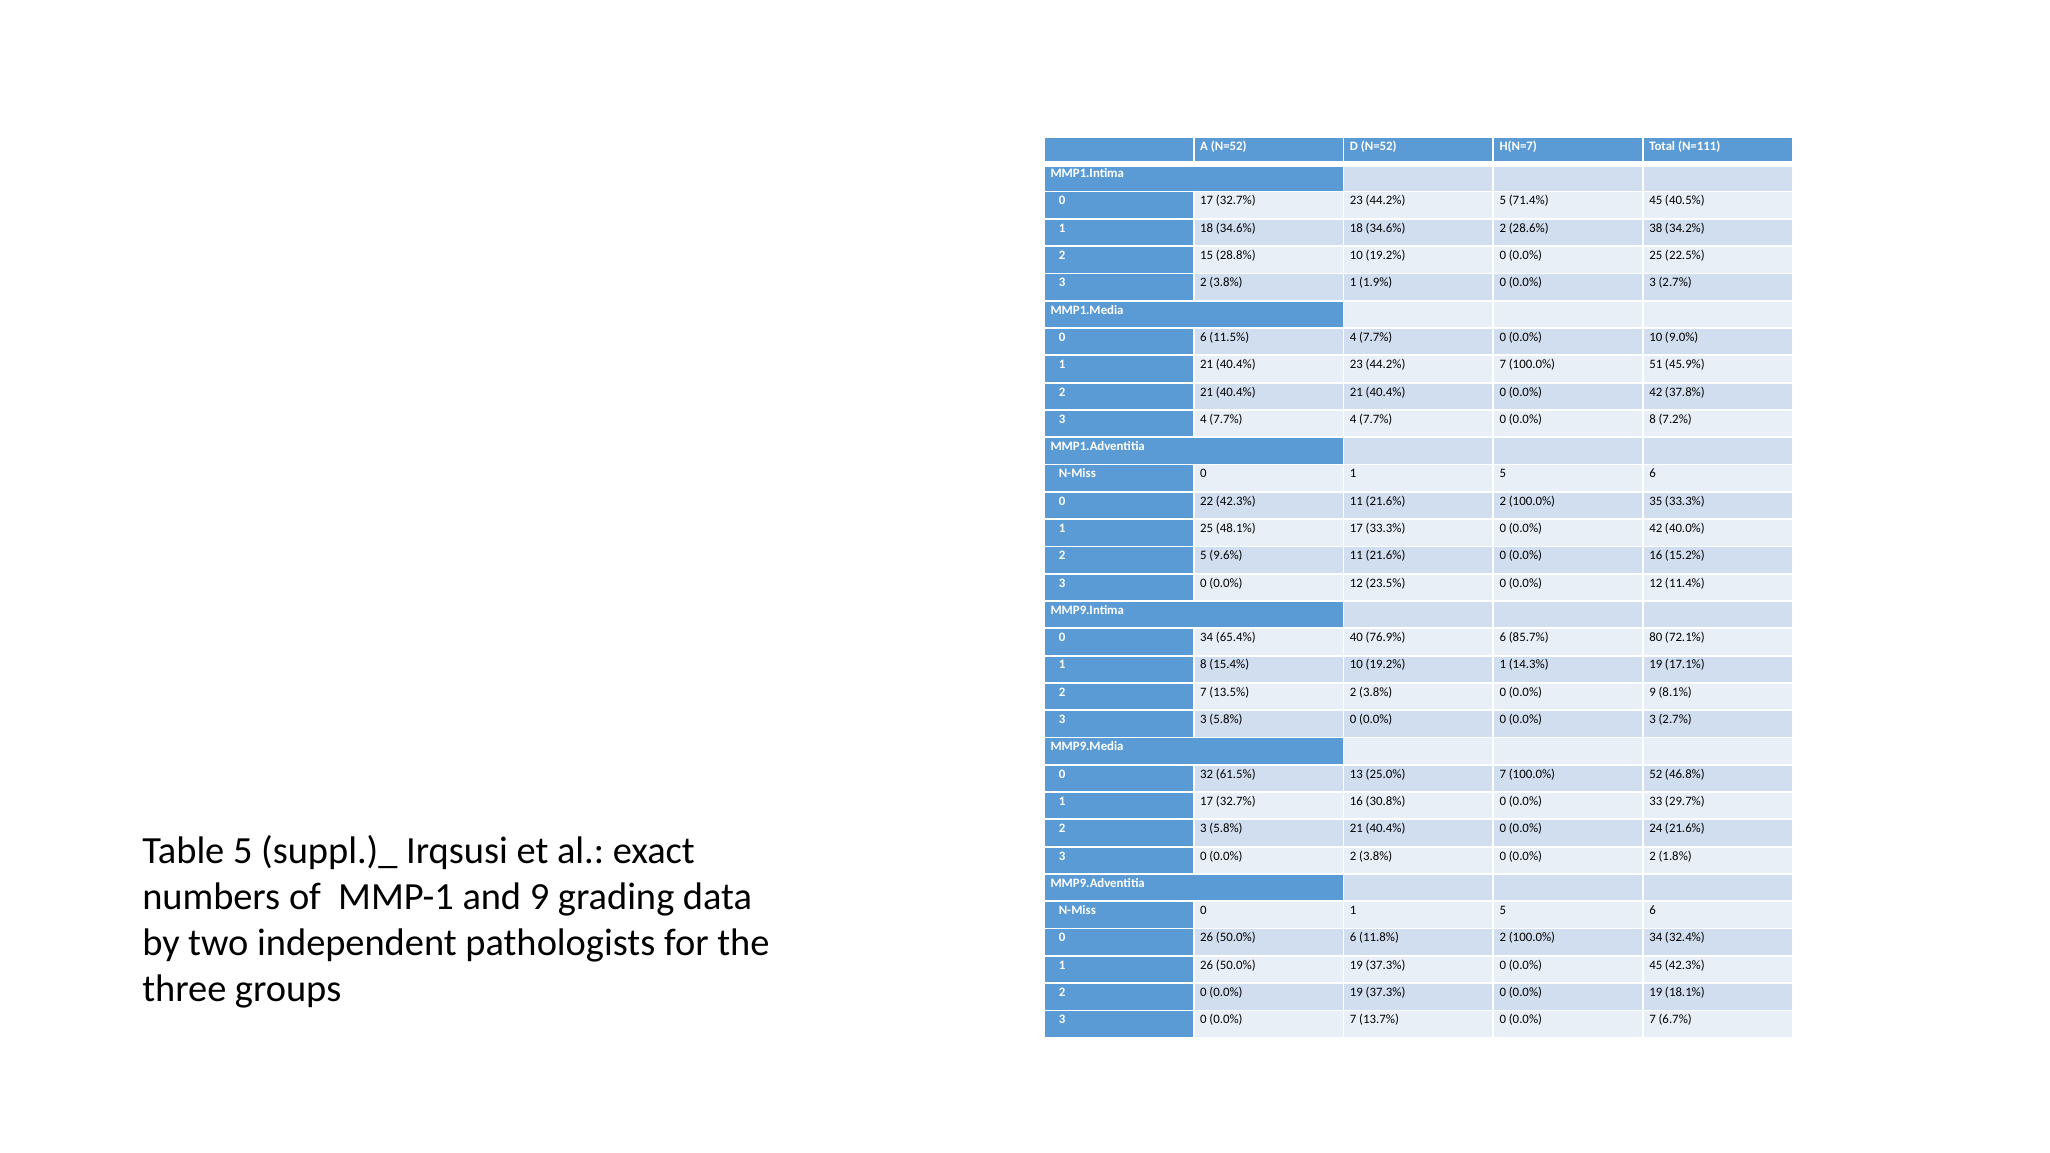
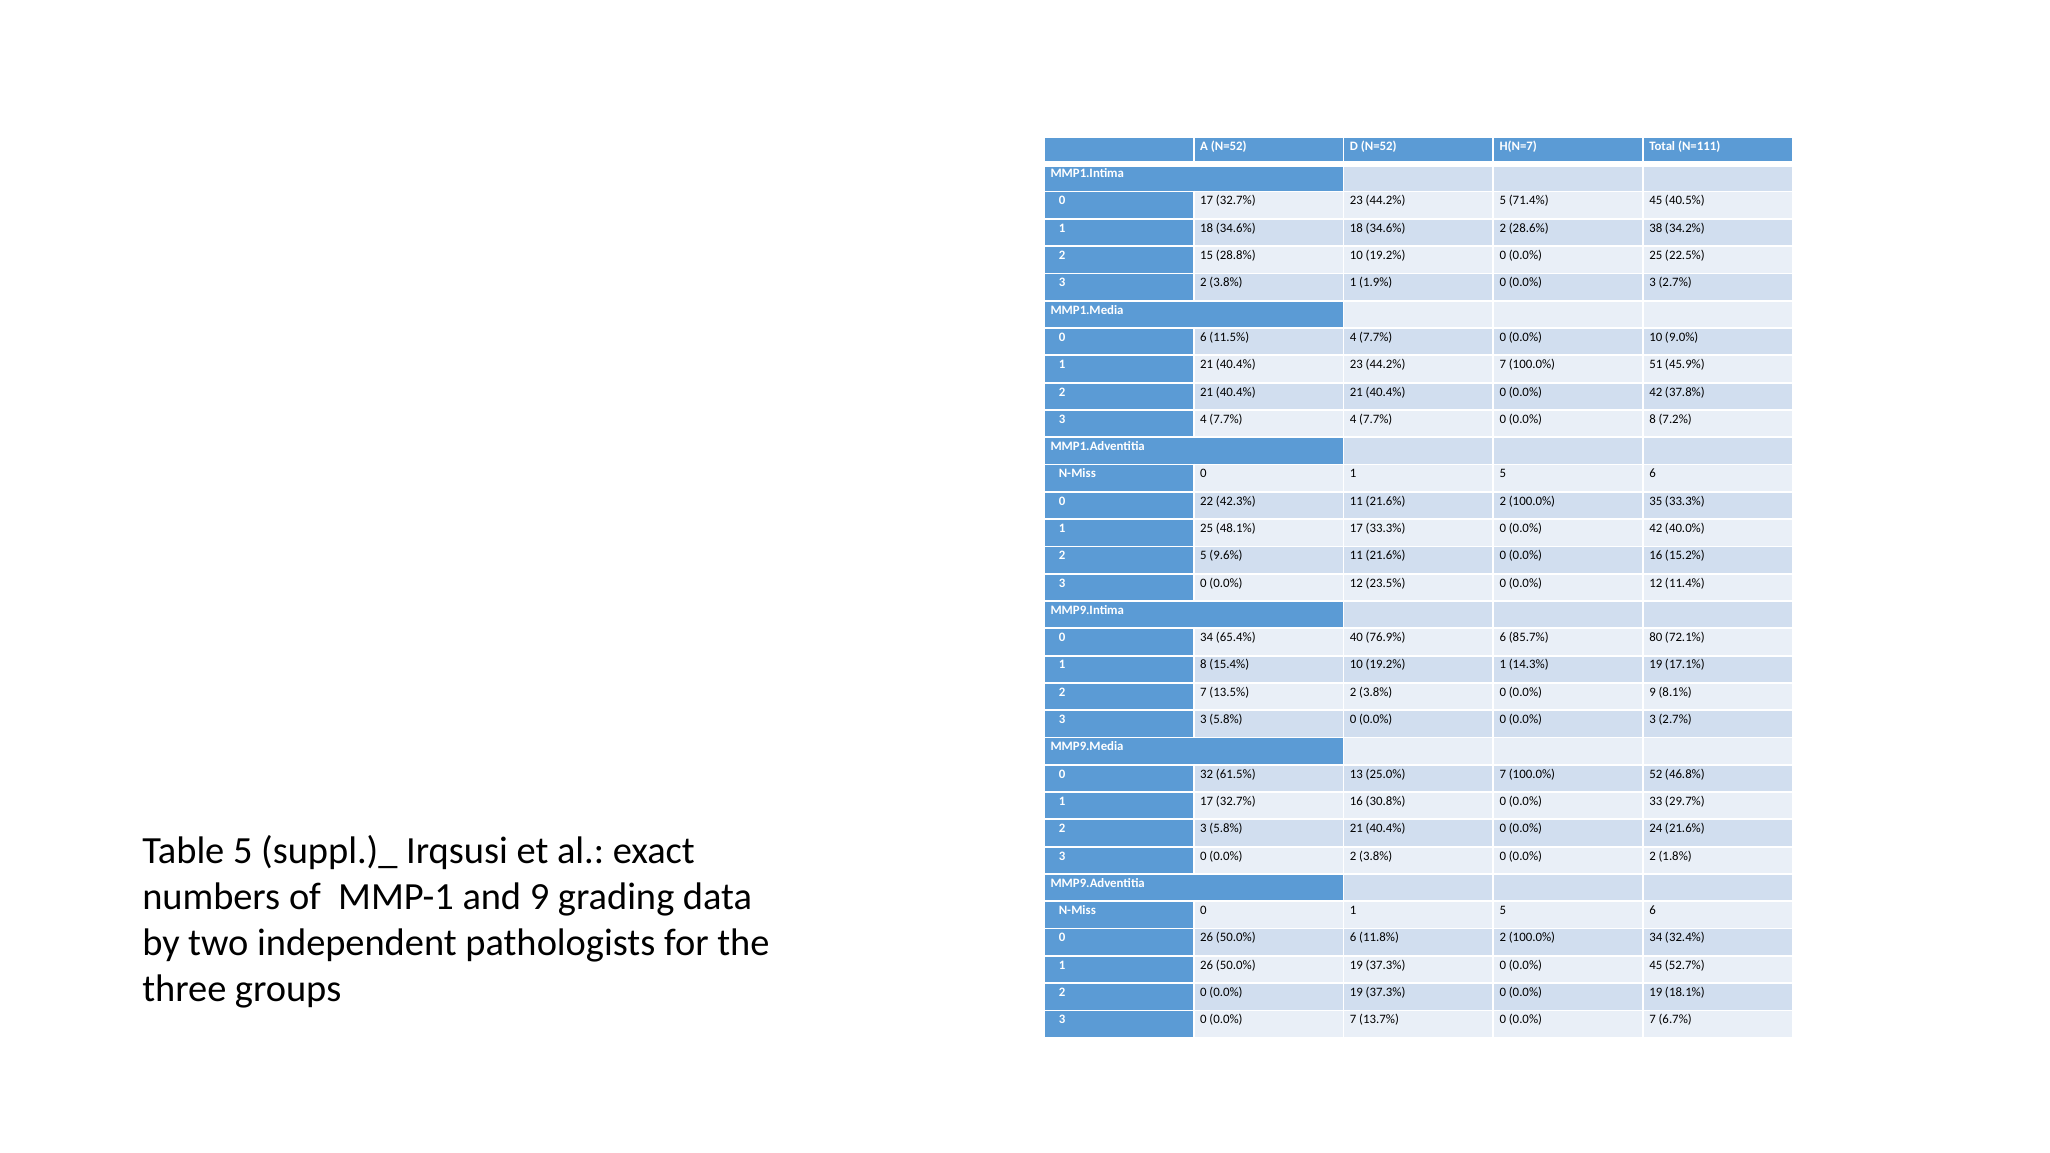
45 42.3%: 42.3% -> 52.7%
